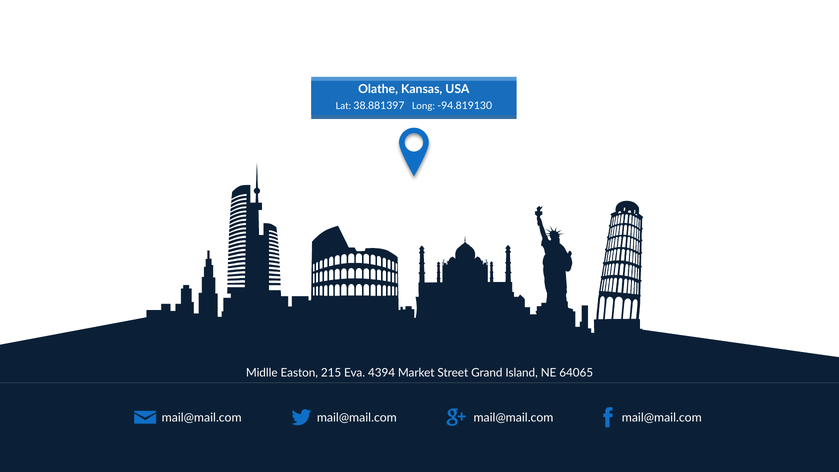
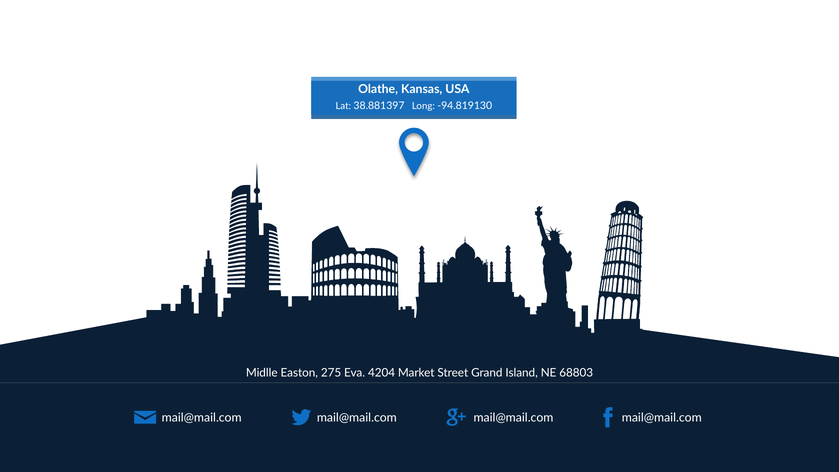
215: 215 -> 275
4394: 4394 -> 4204
64065: 64065 -> 68803
